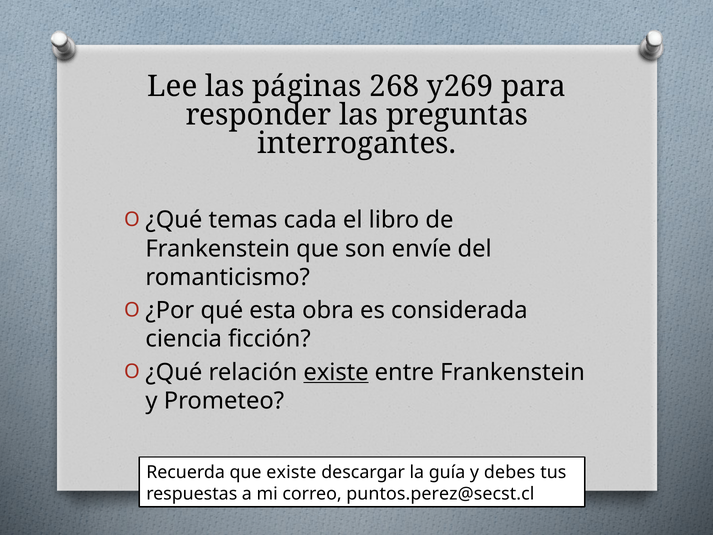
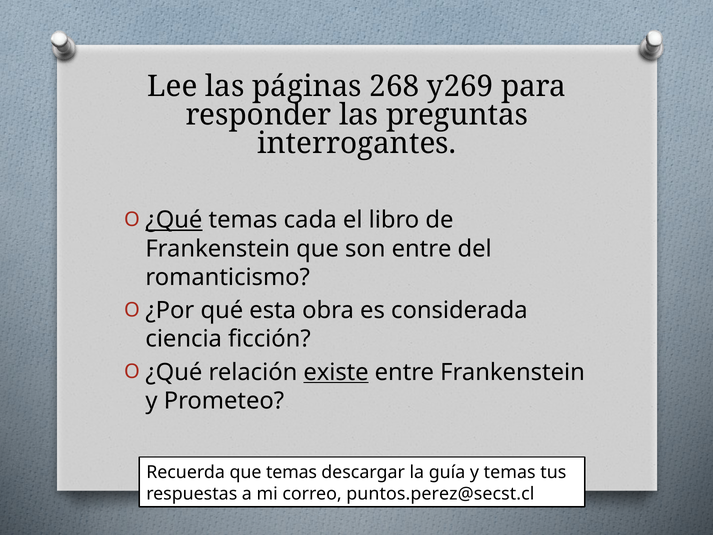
¿Qué at (174, 220) underline: none -> present
son envíe: envíe -> entre
que existe: existe -> temas
y debes: debes -> temas
